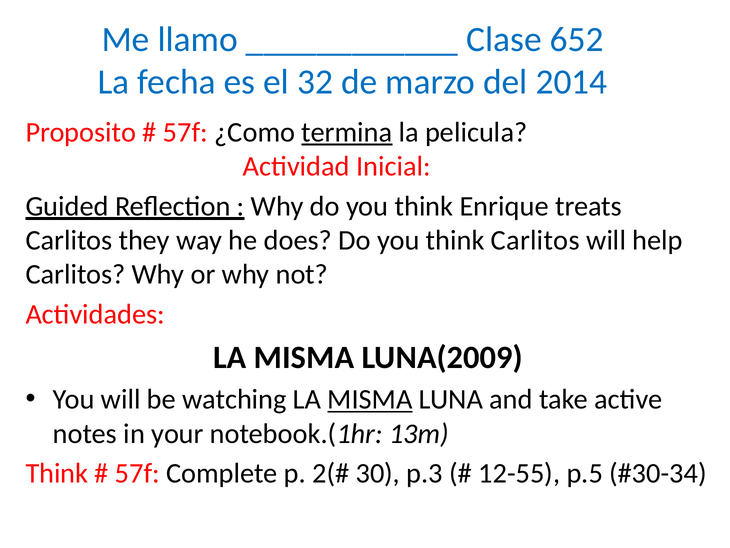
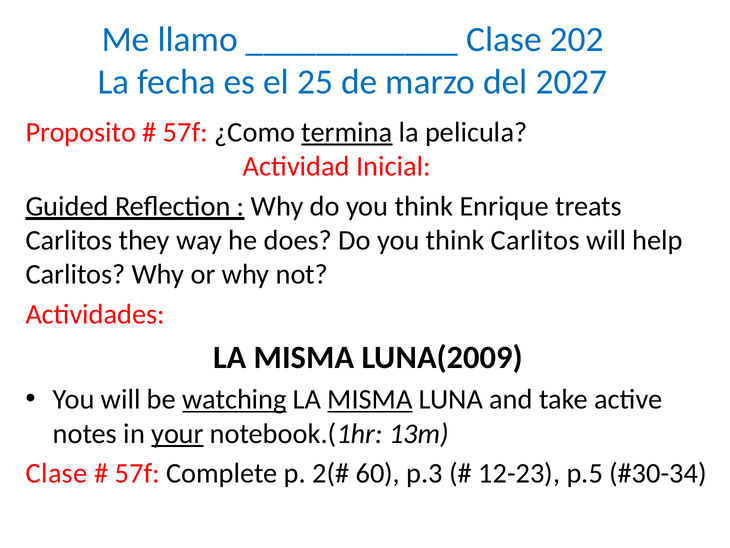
652: 652 -> 202
32: 32 -> 25
2014: 2014 -> 2027
watching underline: none -> present
your underline: none -> present
Think at (57, 473): Think -> Clase
30: 30 -> 60
12-55: 12-55 -> 12-23
